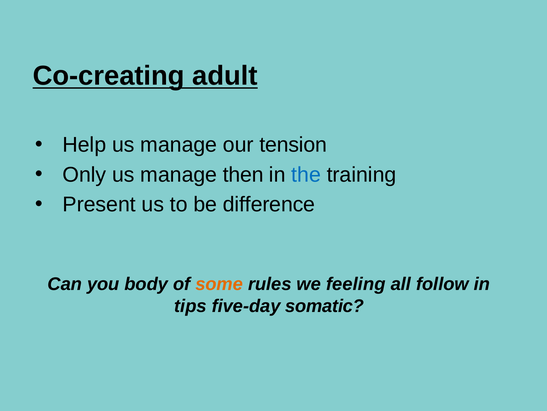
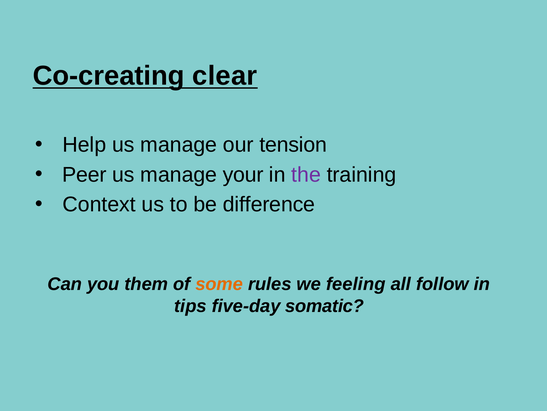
adult: adult -> clear
Only: Only -> Peer
then: then -> your
the colour: blue -> purple
Present: Present -> Context
body: body -> them
